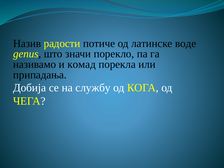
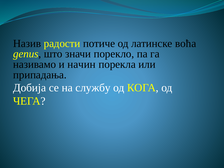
воде: воде -> воћа
комад: комад -> начин
